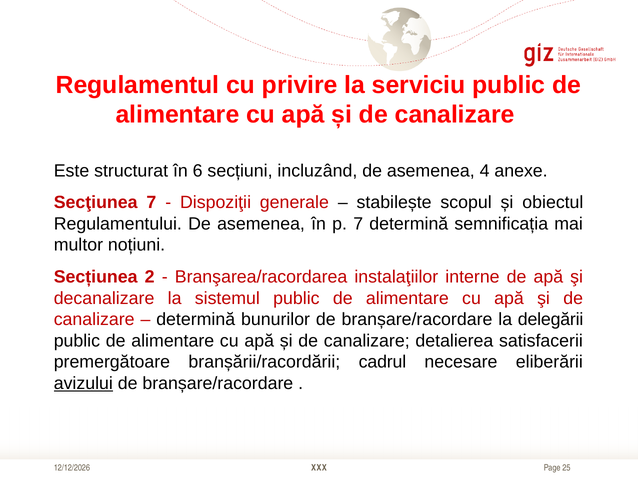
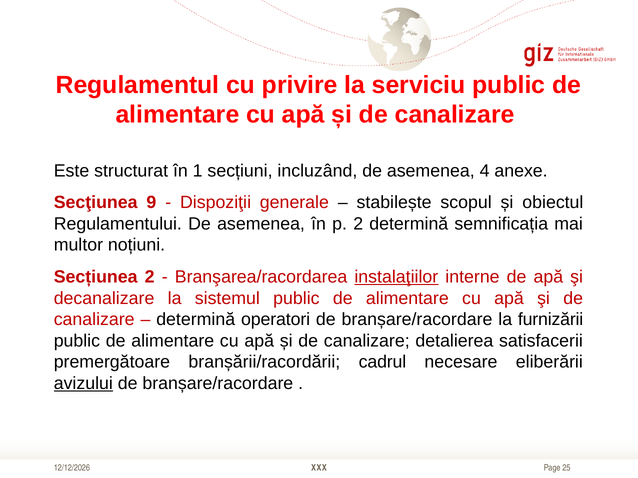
6: 6 -> 1
Secţiunea 7: 7 -> 9
p 7: 7 -> 2
instalaţiilor underline: none -> present
bunurilor: bunurilor -> operatori
delegării: delegării -> furnizării
